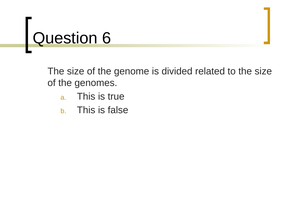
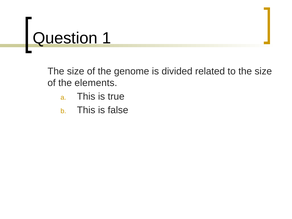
6: 6 -> 1
genomes: genomes -> elements
